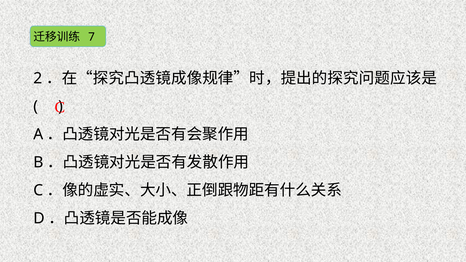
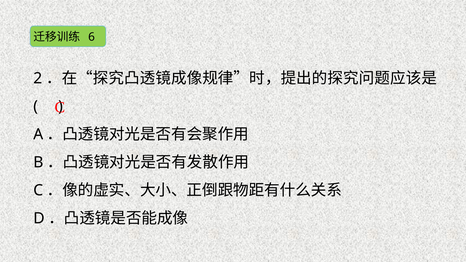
7: 7 -> 6
